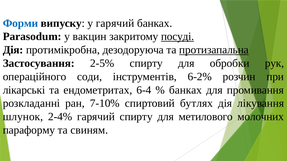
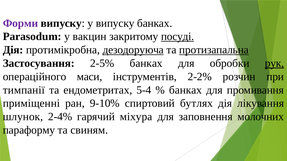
Форми colour: blue -> purple
у гарячий: гарячий -> випуску
дезодоруюча underline: none -> present
2-5% спирту: спирту -> банках
рук underline: none -> present
соди: соди -> маси
6-2%: 6-2% -> 2-2%
лікарські: лікарські -> тимпанії
6-4: 6-4 -> 5-4
розкладанні: розкладанні -> приміщенні
7-10%: 7-10% -> 9-10%
гарячий спирту: спирту -> міхура
метилового: метилового -> заповнення
